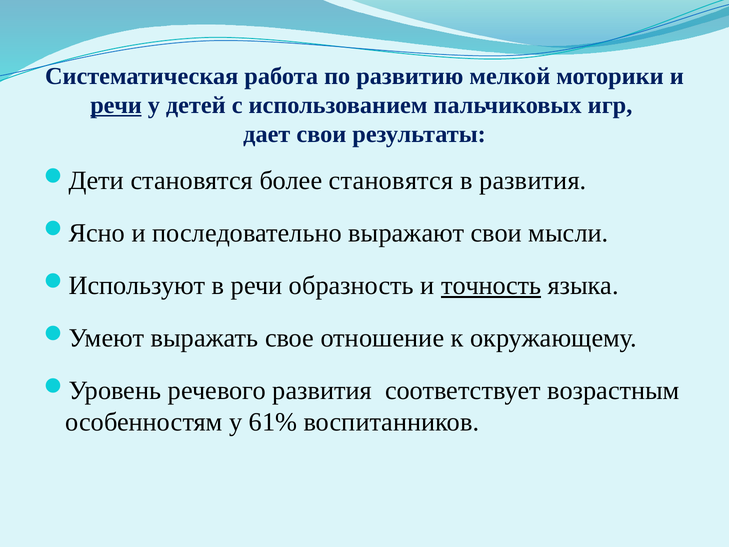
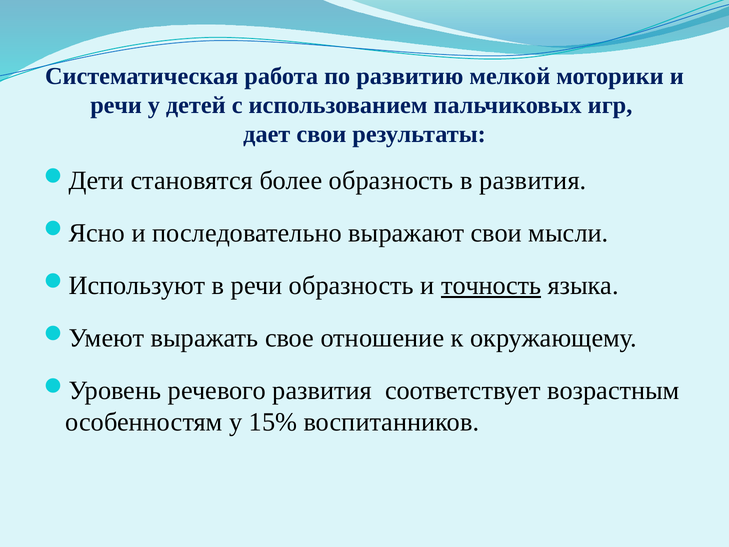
речи at (116, 105) underline: present -> none
более становятся: становятся -> образность
61%: 61% -> 15%
